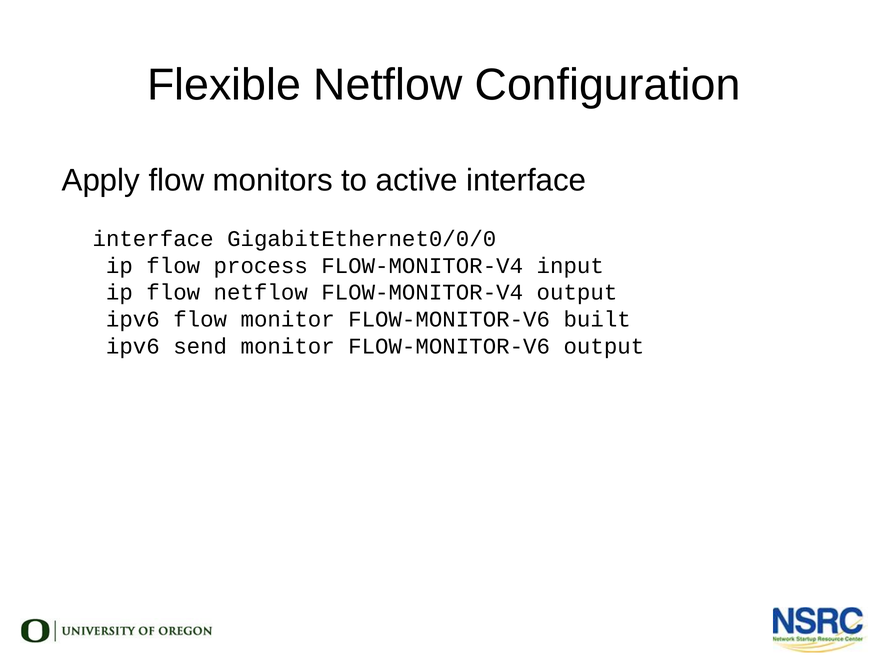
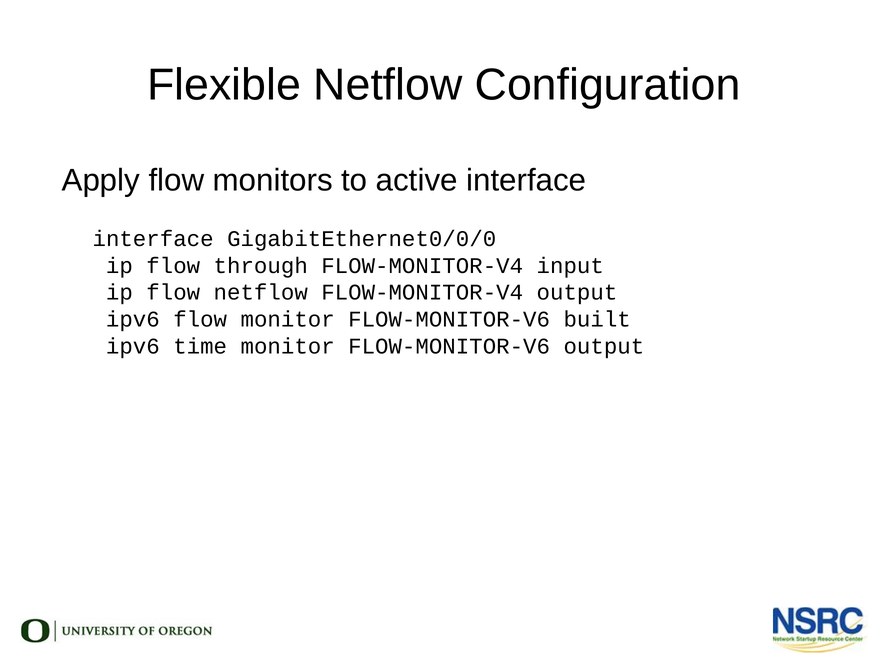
process: process -> through
send: send -> time
